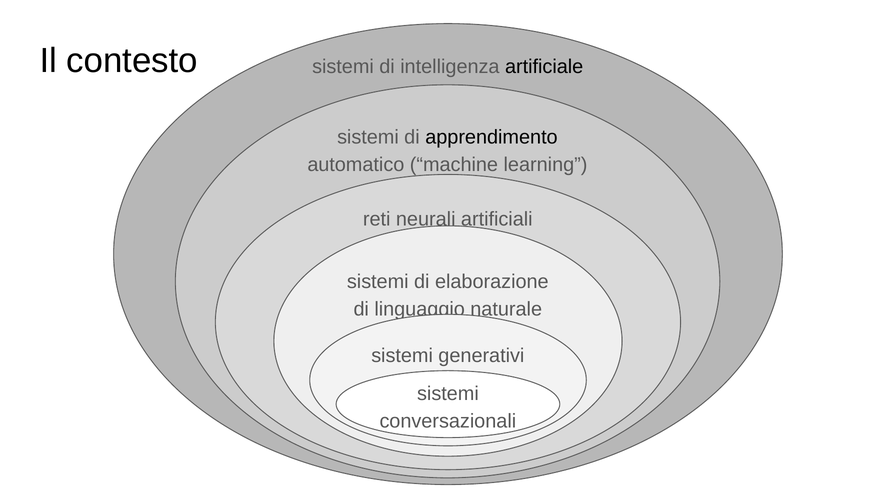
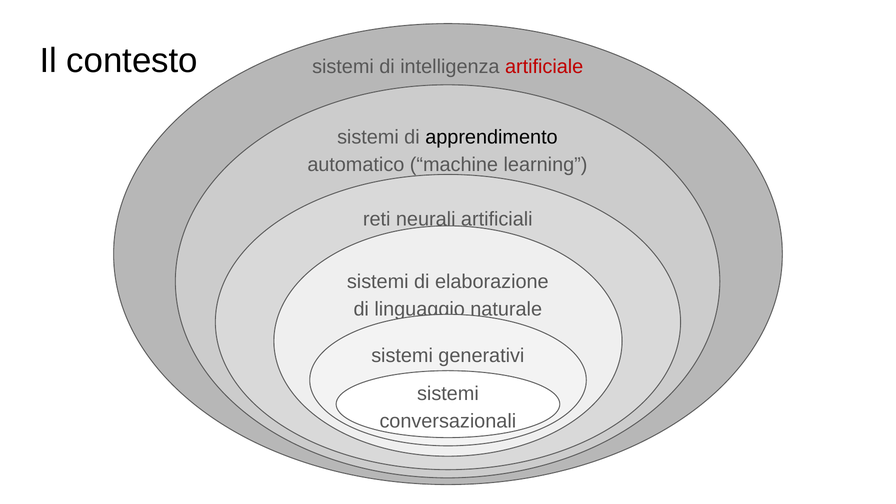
artificiale colour: black -> red
